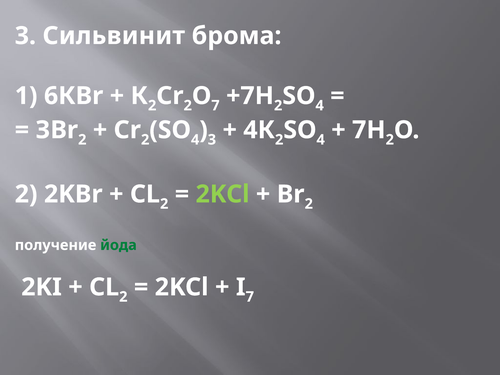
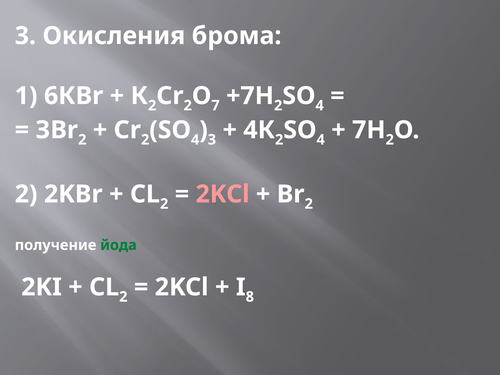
Сильвинит: Сильвинит -> Окисления
2KCl at (223, 194) colour: light green -> pink
7 at (250, 297): 7 -> 8
